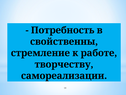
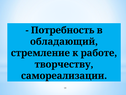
свойственны: свойственны -> обладающий
